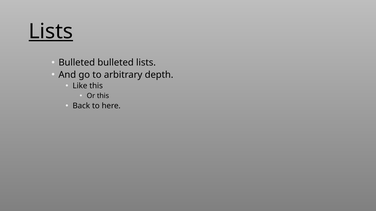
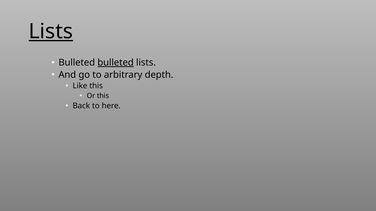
bulleted at (116, 63) underline: none -> present
